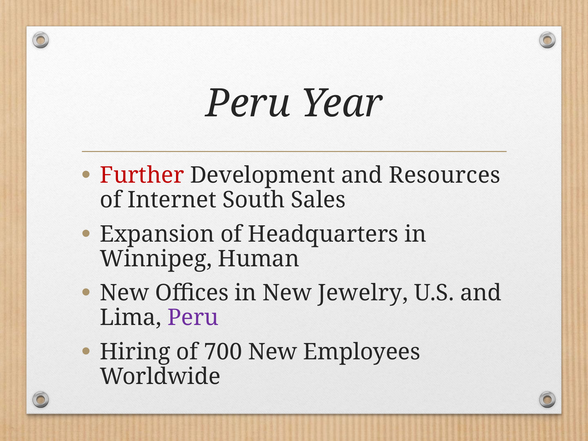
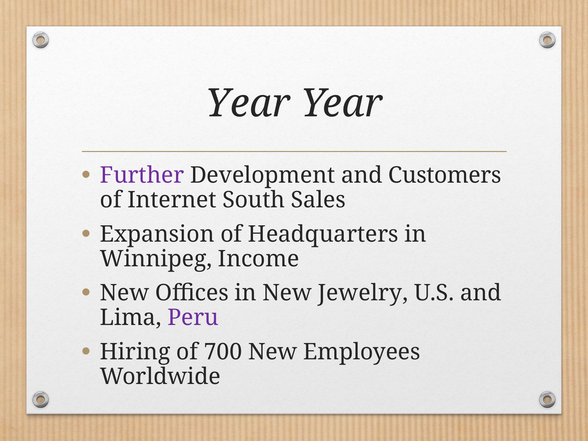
Peru at (248, 104): Peru -> Year
Further colour: red -> purple
Resources: Resources -> Customers
Human: Human -> Income
